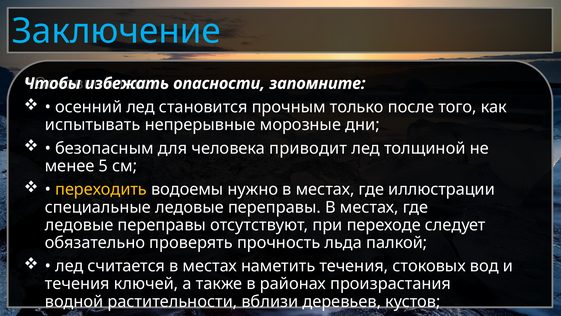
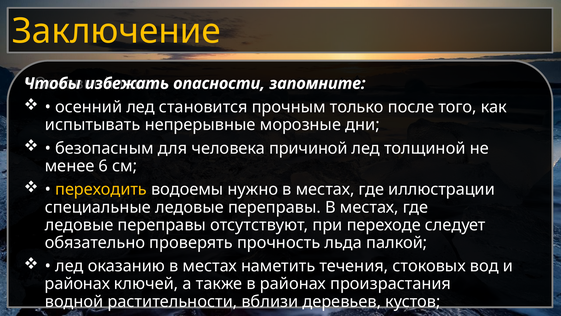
Заключение colour: light blue -> yellow
приводит: приводит -> причиной
5: 5 -> 6
считается: считается -> оказанию
течения at (77, 284): течения -> районах
